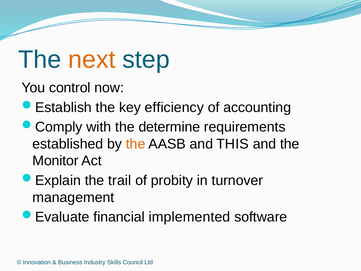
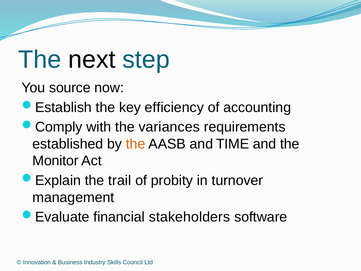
next colour: orange -> black
control: control -> source
determine: determine -> variances
THIS: THIS -> TIME
implemented: implemented -> stakeholders
